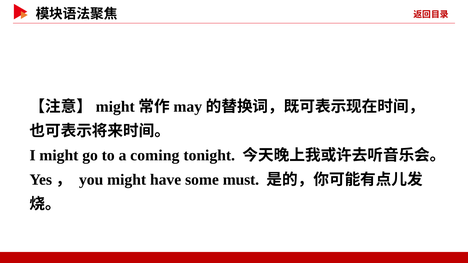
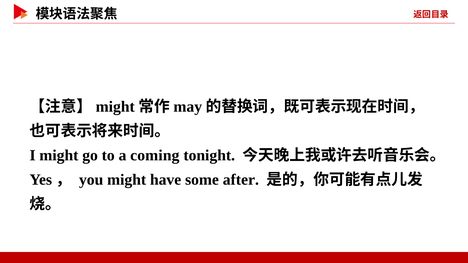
must: must -> after
